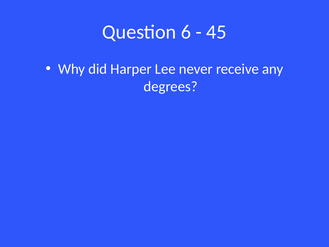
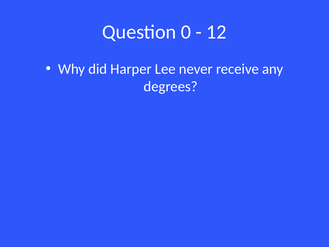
6: 6 -> 0
45: 45 -> 12
